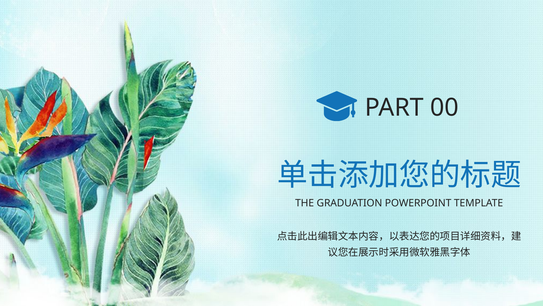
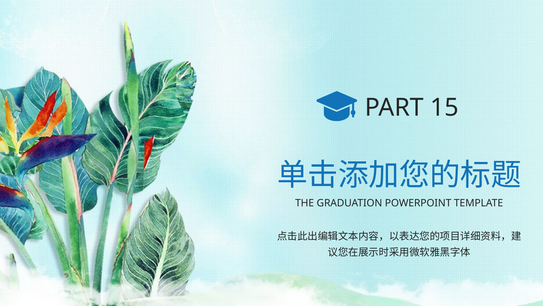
00: 00 -> 15
